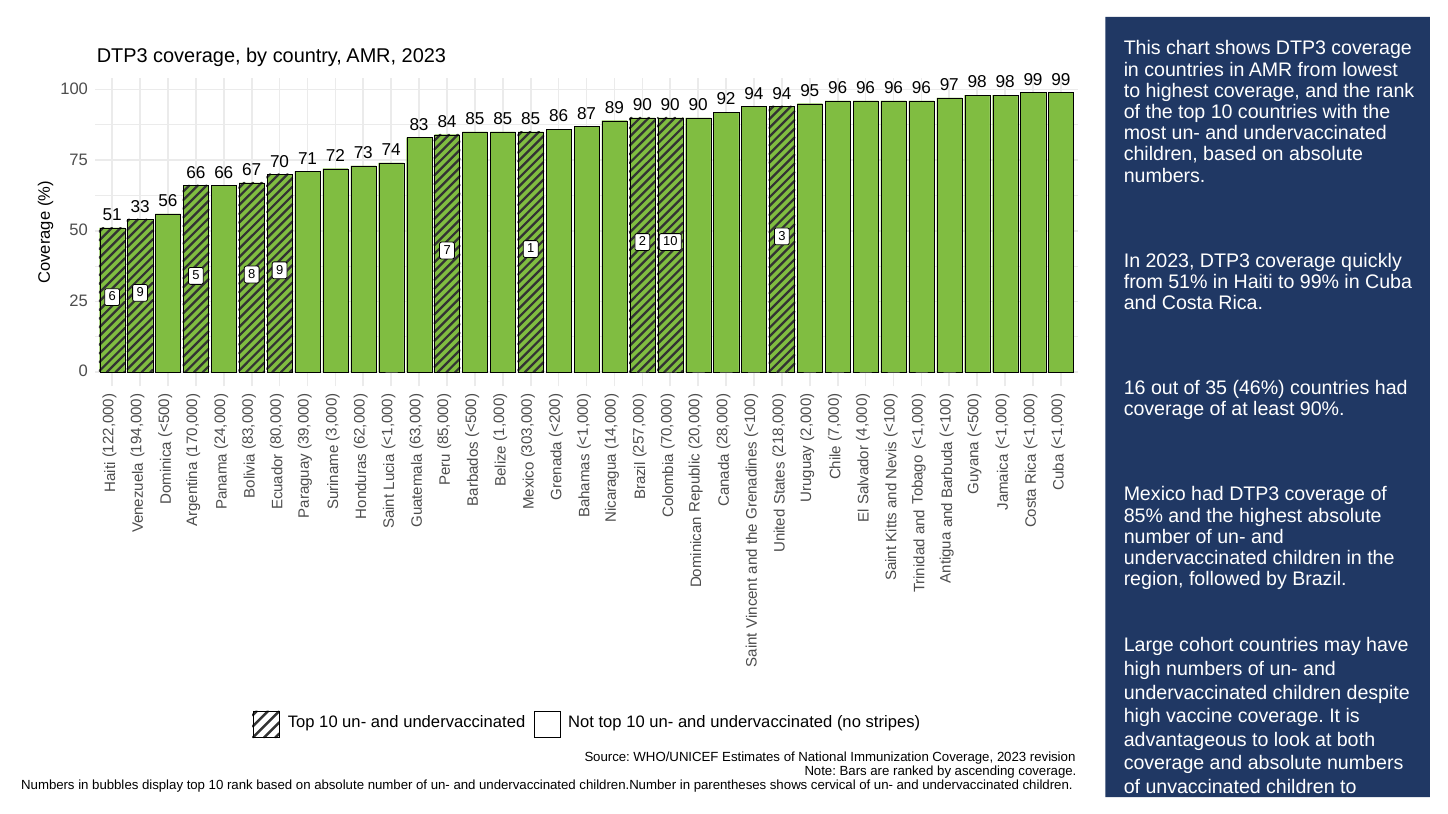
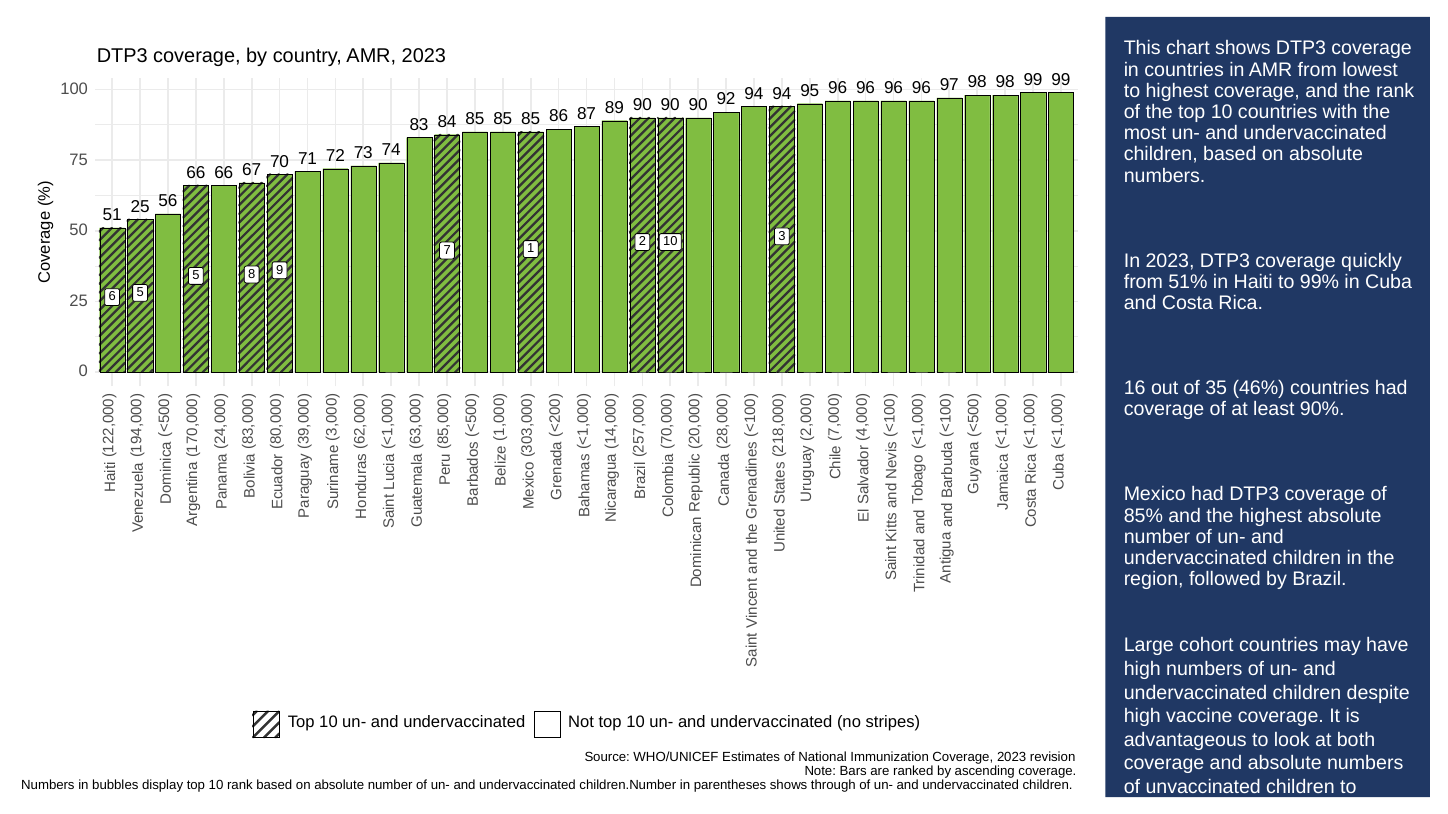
51 33: 33 -> 25
6 9: 9 -> 5
cervical: cervical -> through
